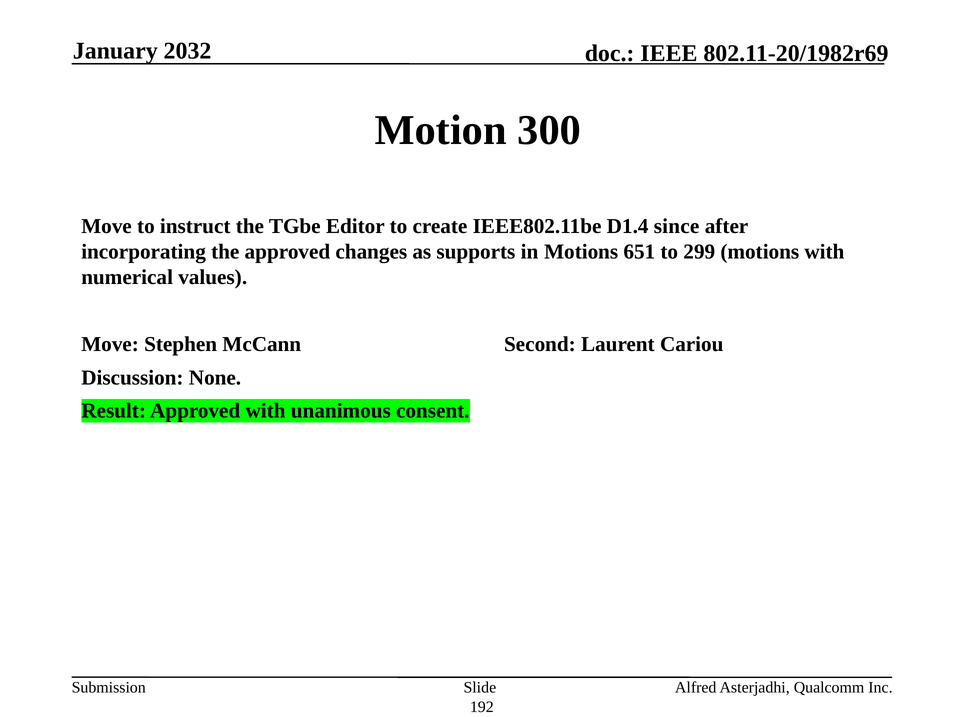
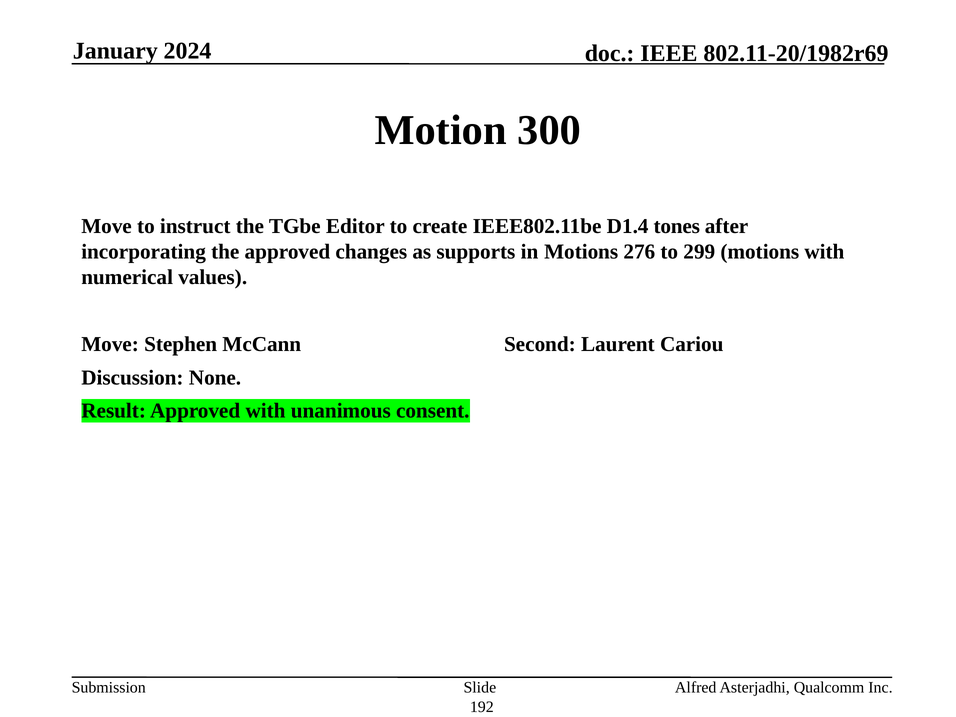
2032: 2032 -> 2024
since: since -> tones
651: 651 -> 276
